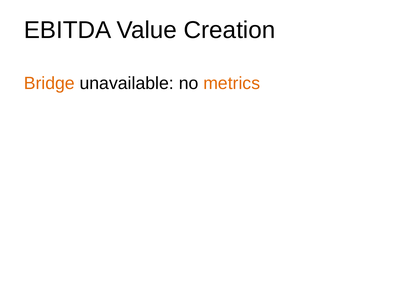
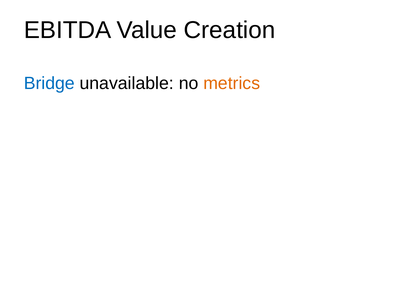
Bridge colour: orange -> blue
